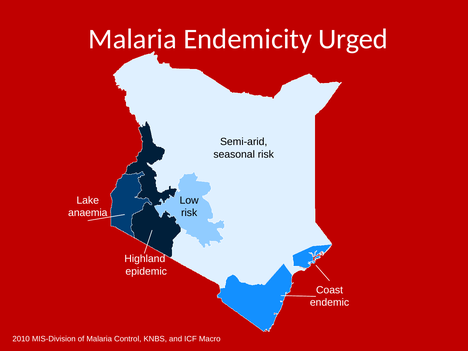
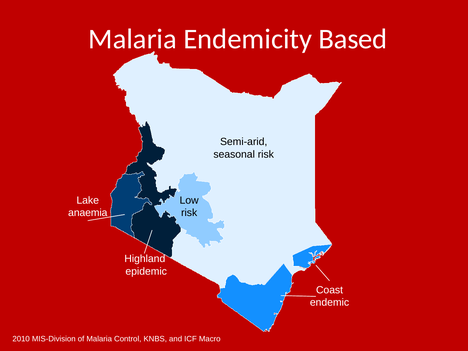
Urged: Urged -> Based
